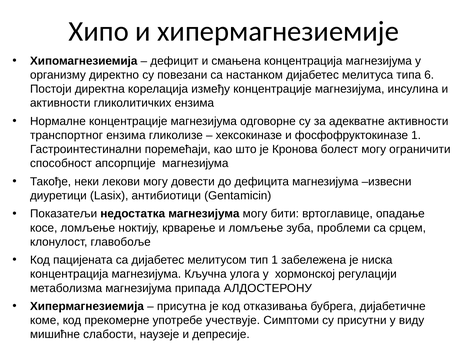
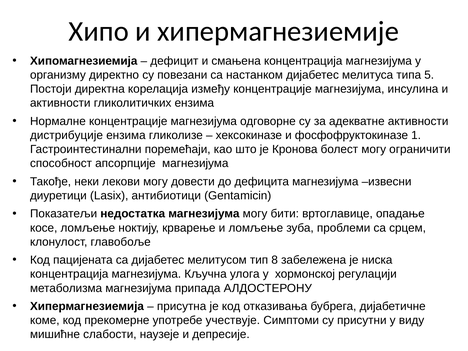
6: 6 -> 5
транспортног: транспортног -> дистрибуције
тип 1: 1 -> 8
